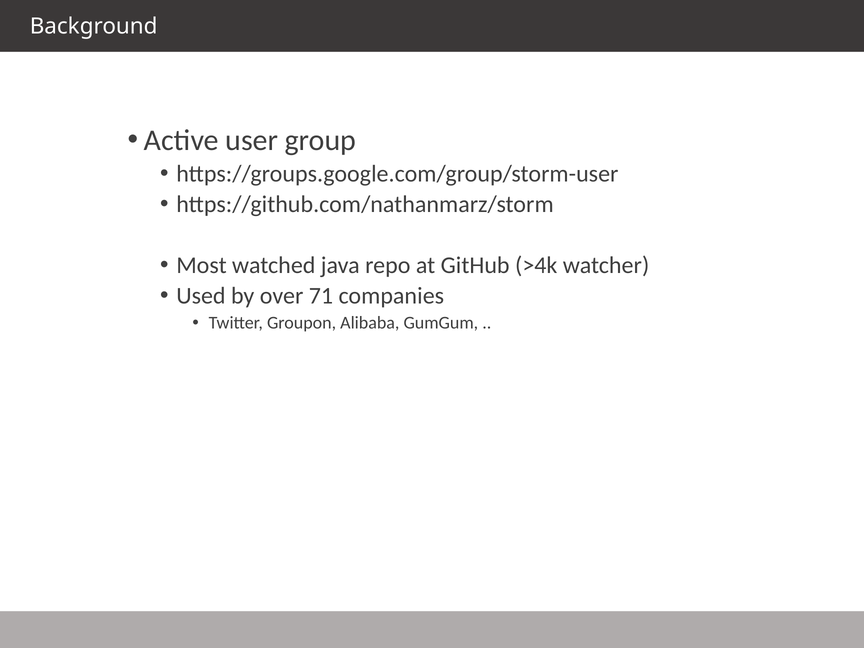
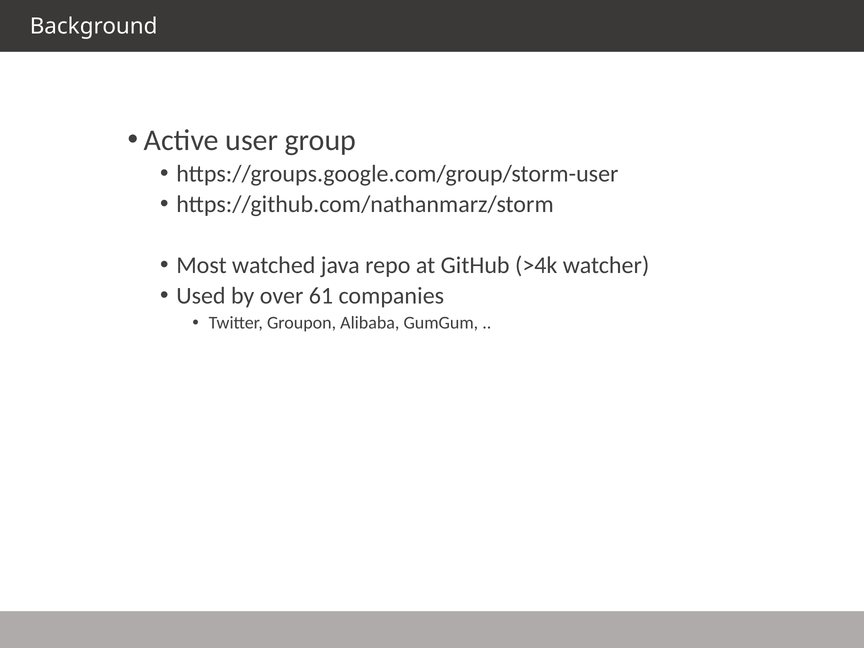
71: 71 -> 61
